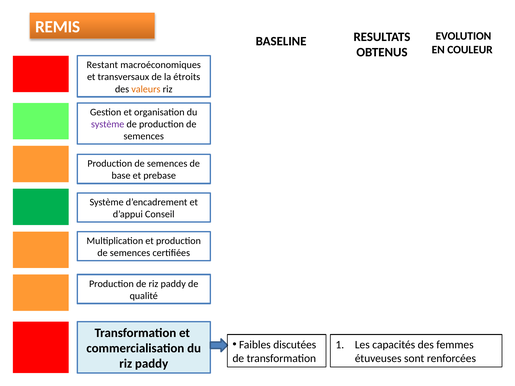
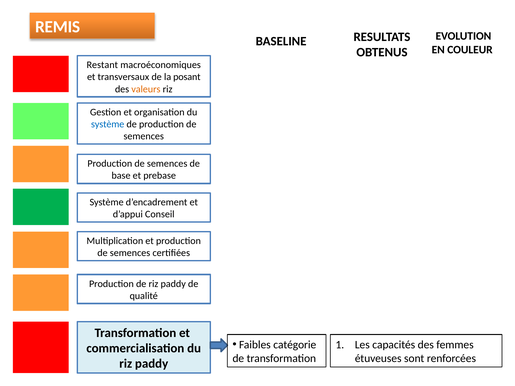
étroits: étroits -> posant
système at (108, 124) colour: purple -> blue
discutées: discutées -> catégorie
